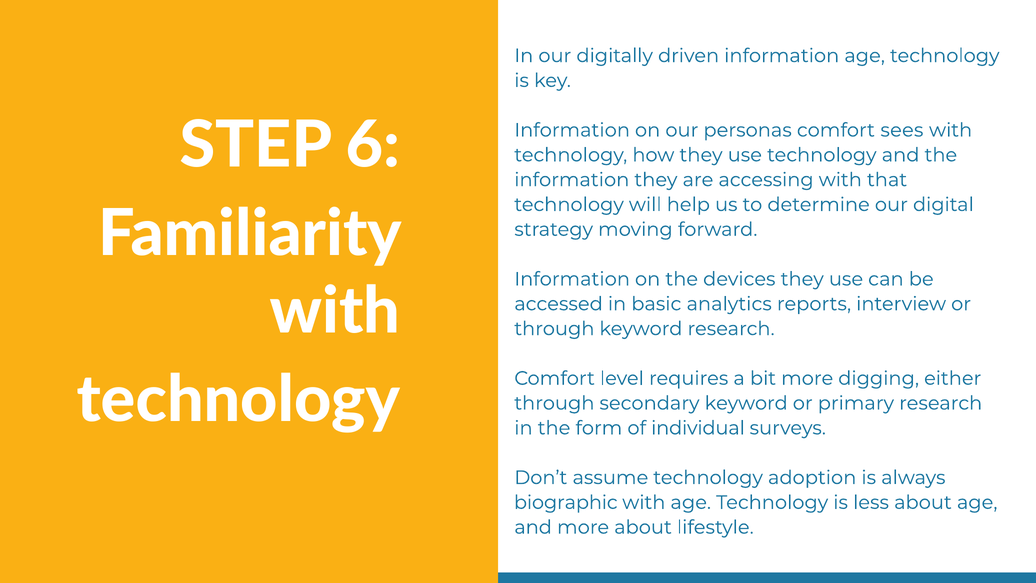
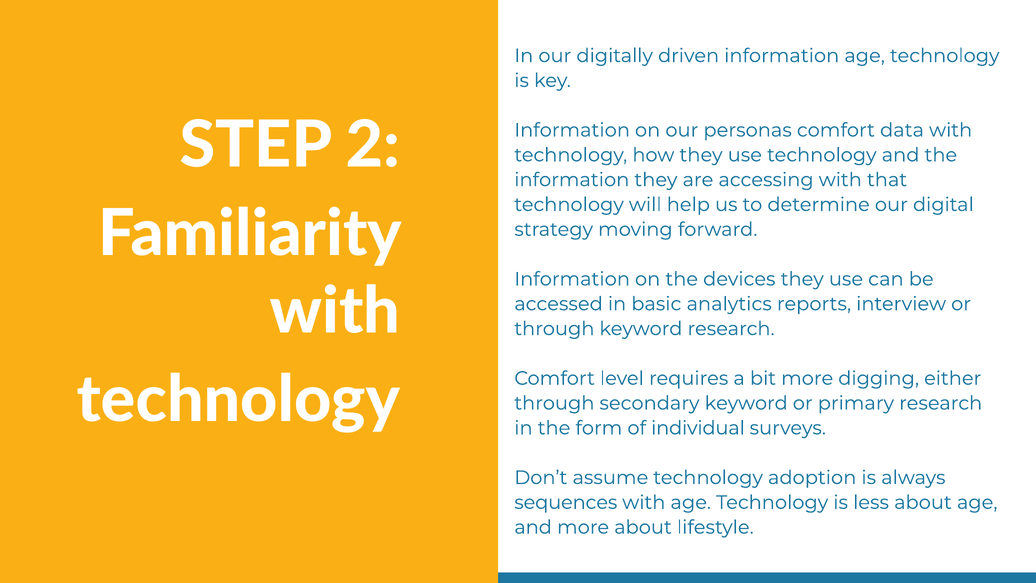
6: 6 -> 2
sees: sees -> data
biographic: biographic -> sequences
